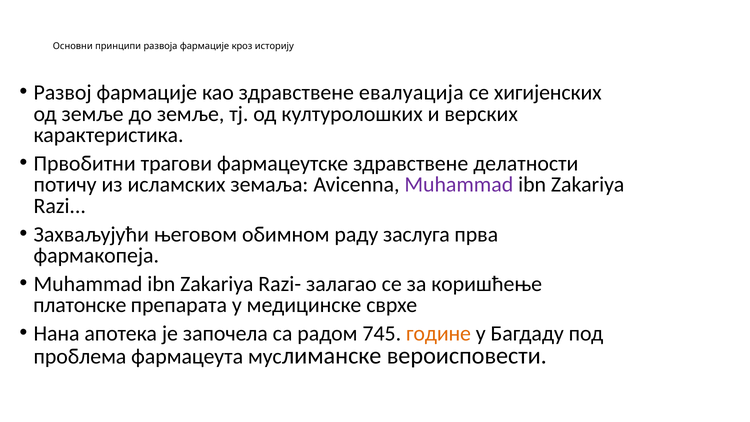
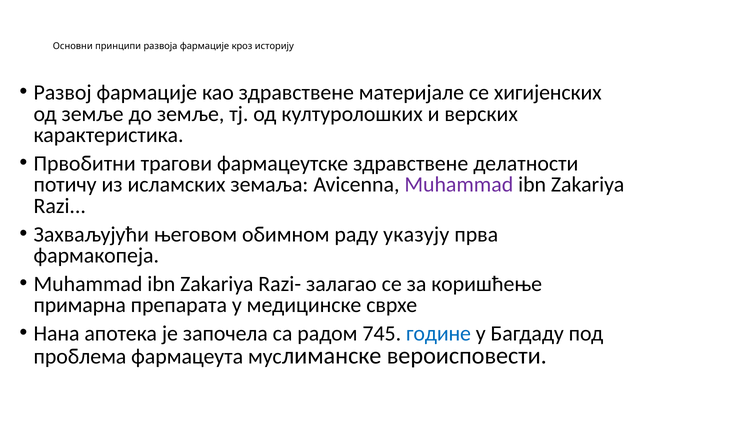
евалуација: евалуација -> материјале
заслуга: заслуга -> указују
платонске: платонске -> примарна
године colour: orange -> blue
